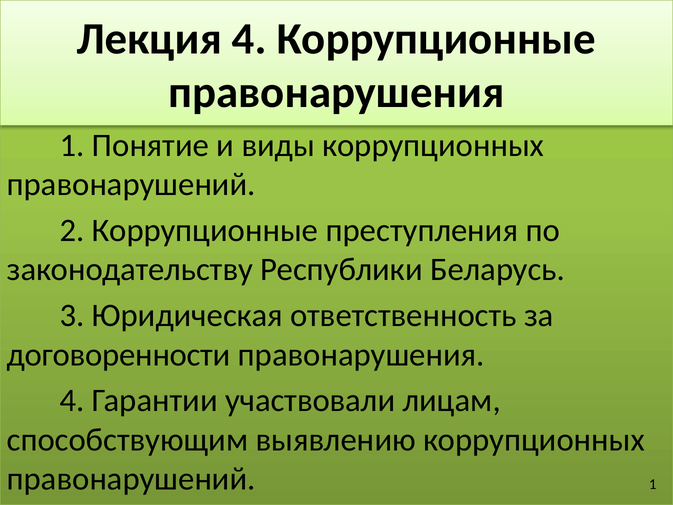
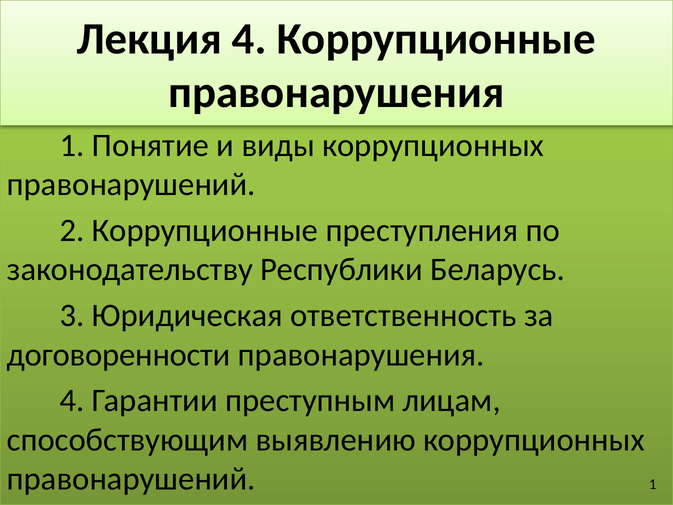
участвовали: участвовали -> преступным
